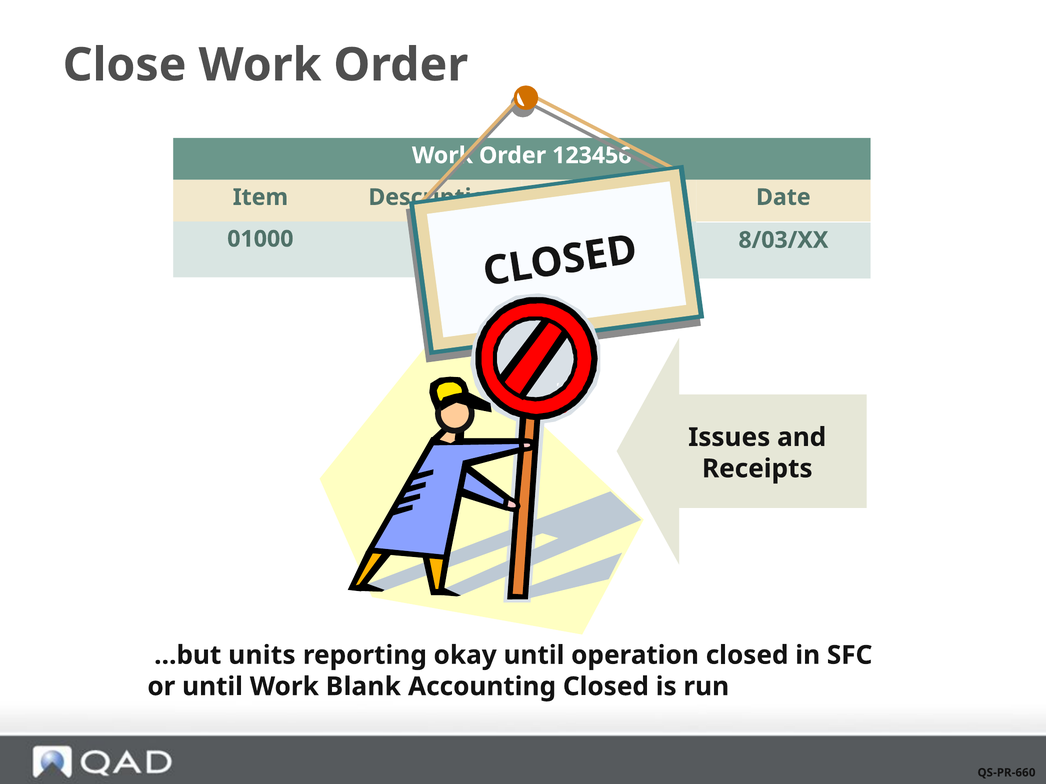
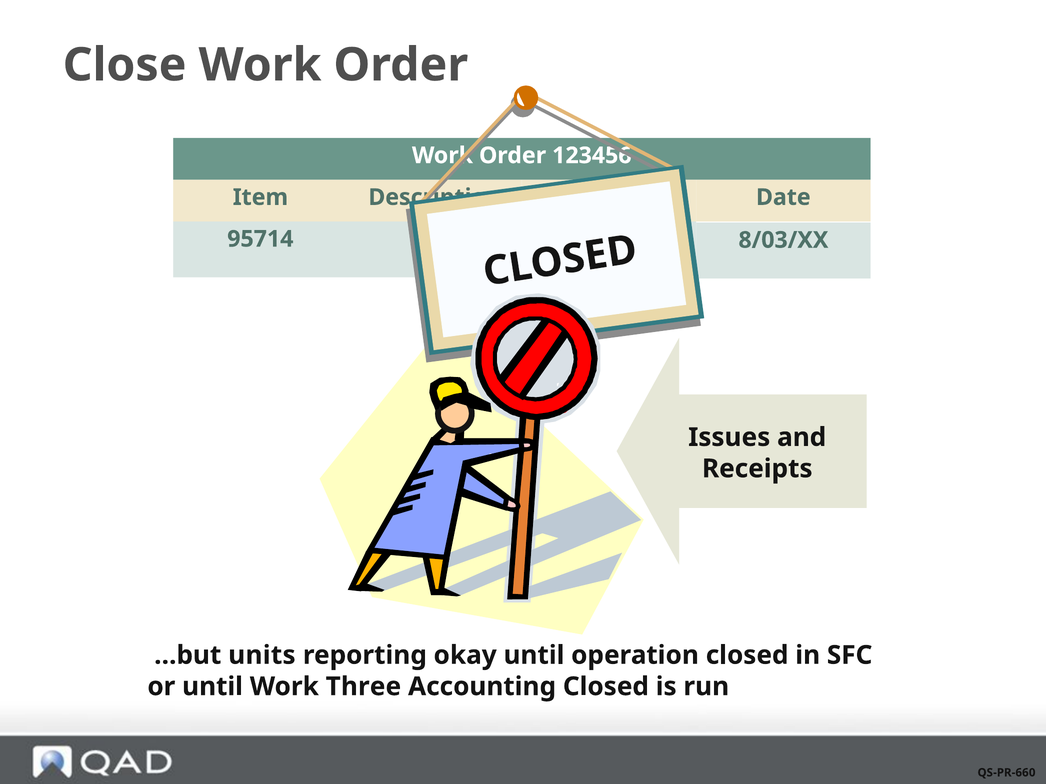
01000: 01000 -> 95714
Blank: Blank -> Three
